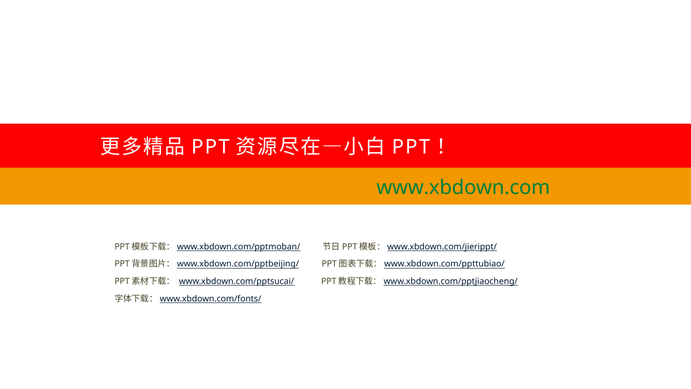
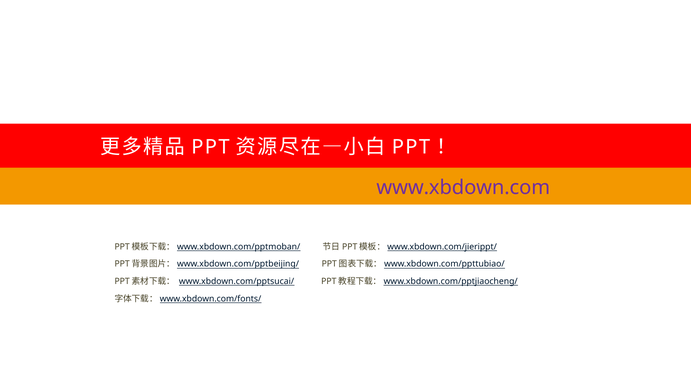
www.xbdown.com colour: green -> purple
